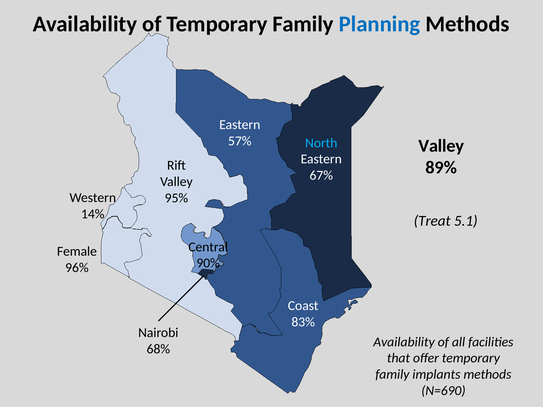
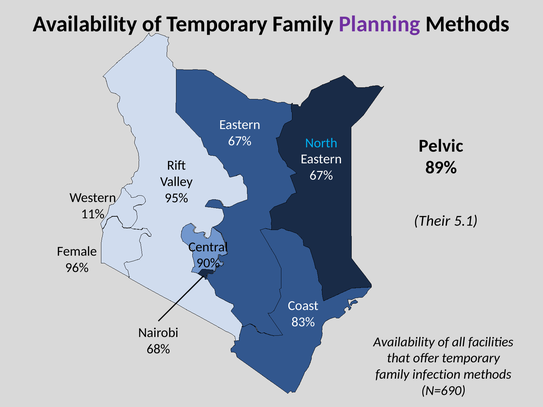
Planning colour: blue -> purple
57% at (240, 141): 57% -> 67%
Valley at (441, 146): Valley -> Pelvic
14%: 14% -> 11%
Treat: Treat -> Their
implants: implants -> infection
